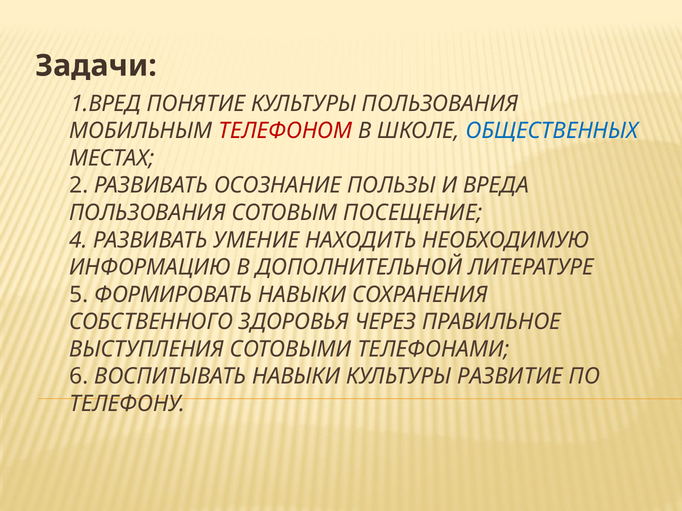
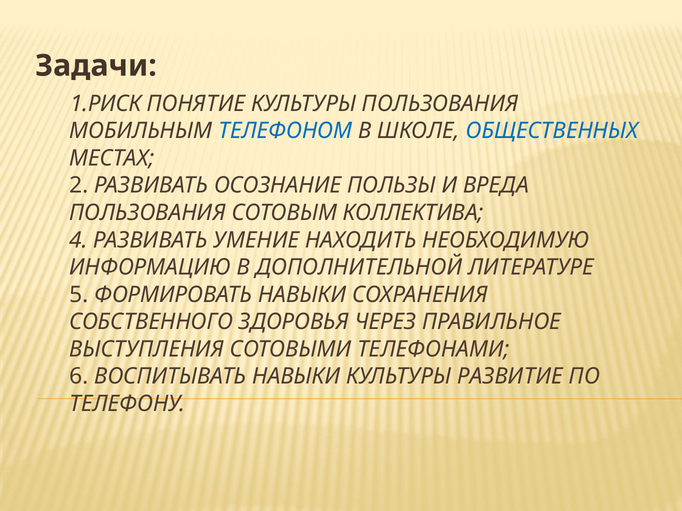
1.ВРЕД: 1.ВРЕД -> 1.РИСК
ТЕЛЕФОНОМ colour: red -> blue
ПОСЕЩЕНИЕ: ПОСЕЩЕНИЕ -> КОЛЛЕКТИВА
